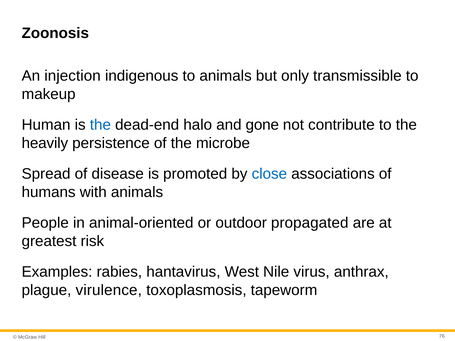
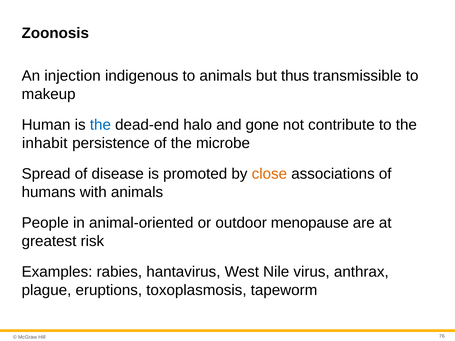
only: only -> thus
heavily: heavily -> inhabit
close colour: blue -> orange
propagated: propagated -> menopause
virulence: virulence -> eruptions
